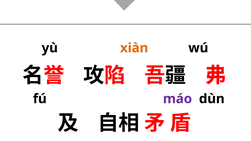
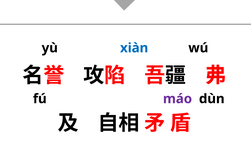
xiàn colour: orange -> blue
